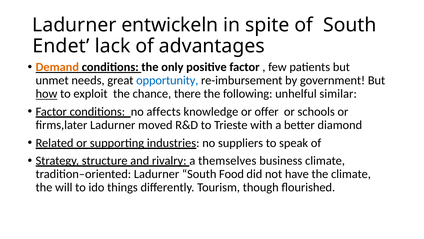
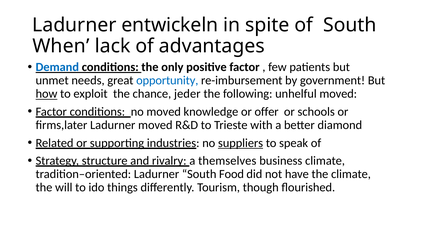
Endet: Endet -> When
Demand colour: orange -> blue
there: there -> jeder
unhelful similar: similar -> moved
no affects: affects -> moved
suppliers underline: none -> present
